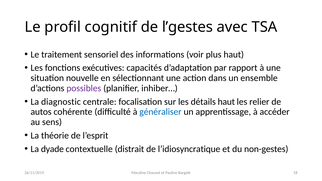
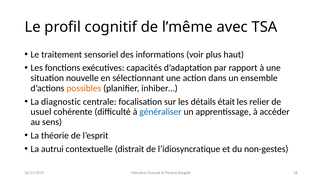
l’gestes: l’gestes -> l’même
possibles colour: purple -> orange
détails haut: haut -> était
autos: autos -> usuel
dyade: dyade -> autrui
